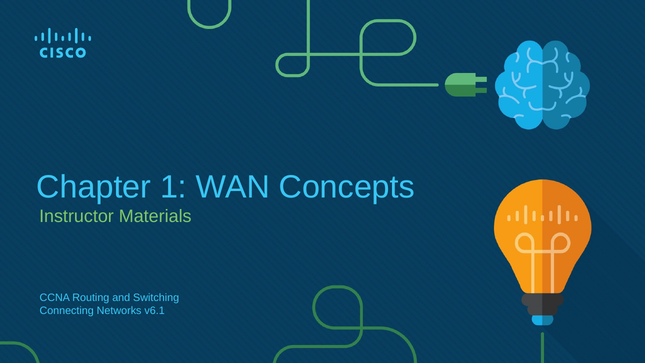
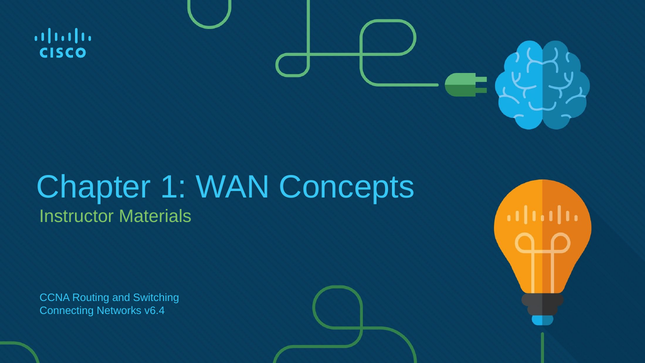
v6.1: v6.1 -> v6.4
